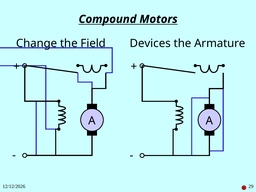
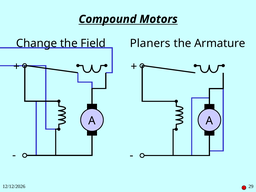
Devices: Devices -> Planers
